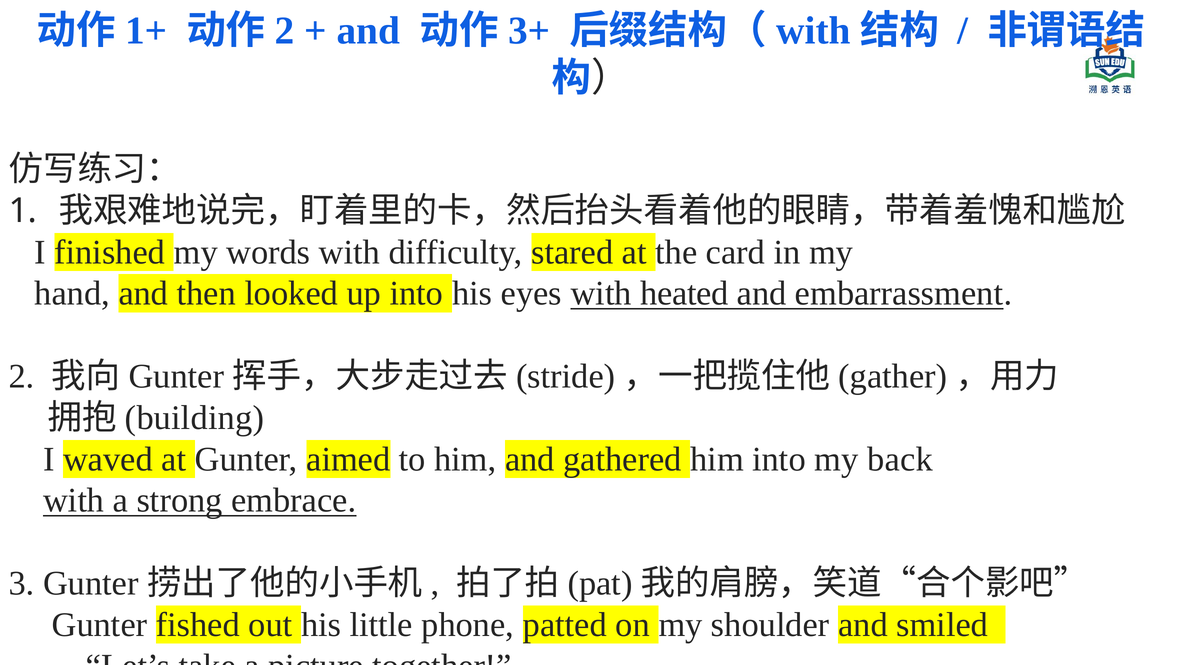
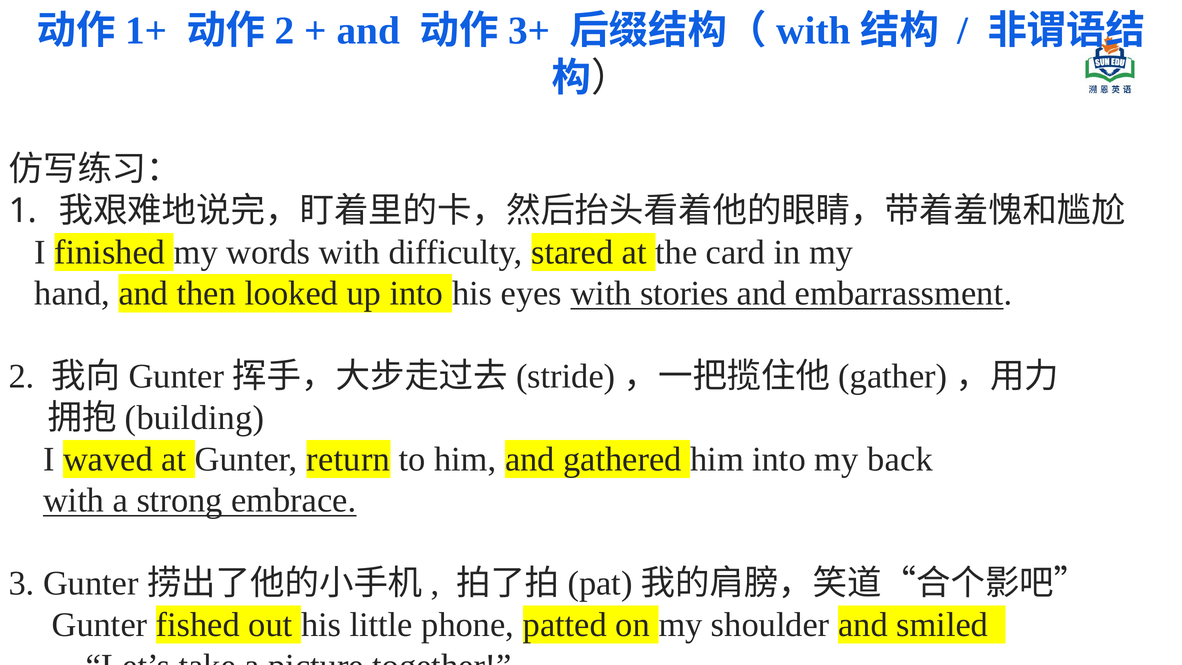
heated: heated -> stories
aimed: aimed -> return
